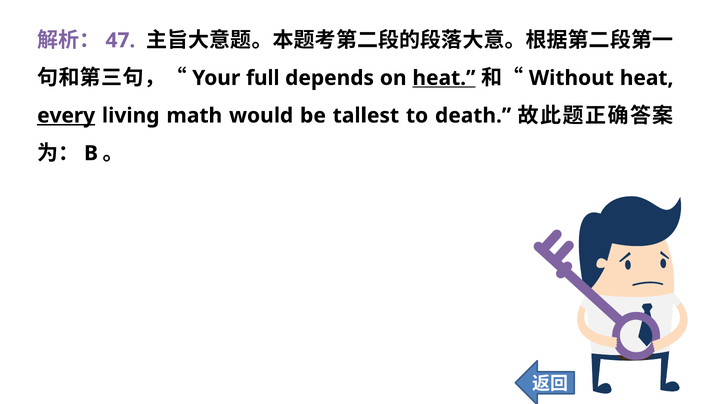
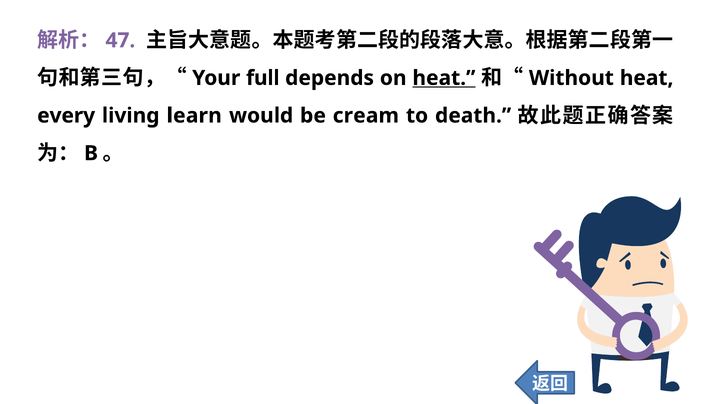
every underline: present -> none
math: math -> learn
tallest: tallest -> cream
